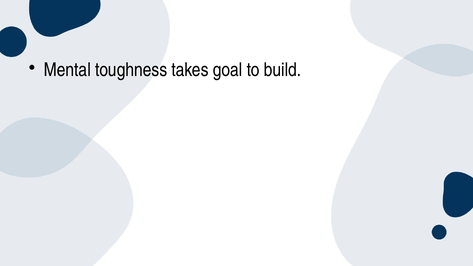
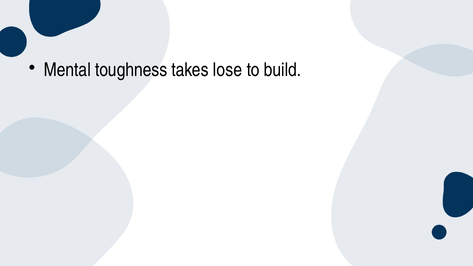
goal: goal -> lose
